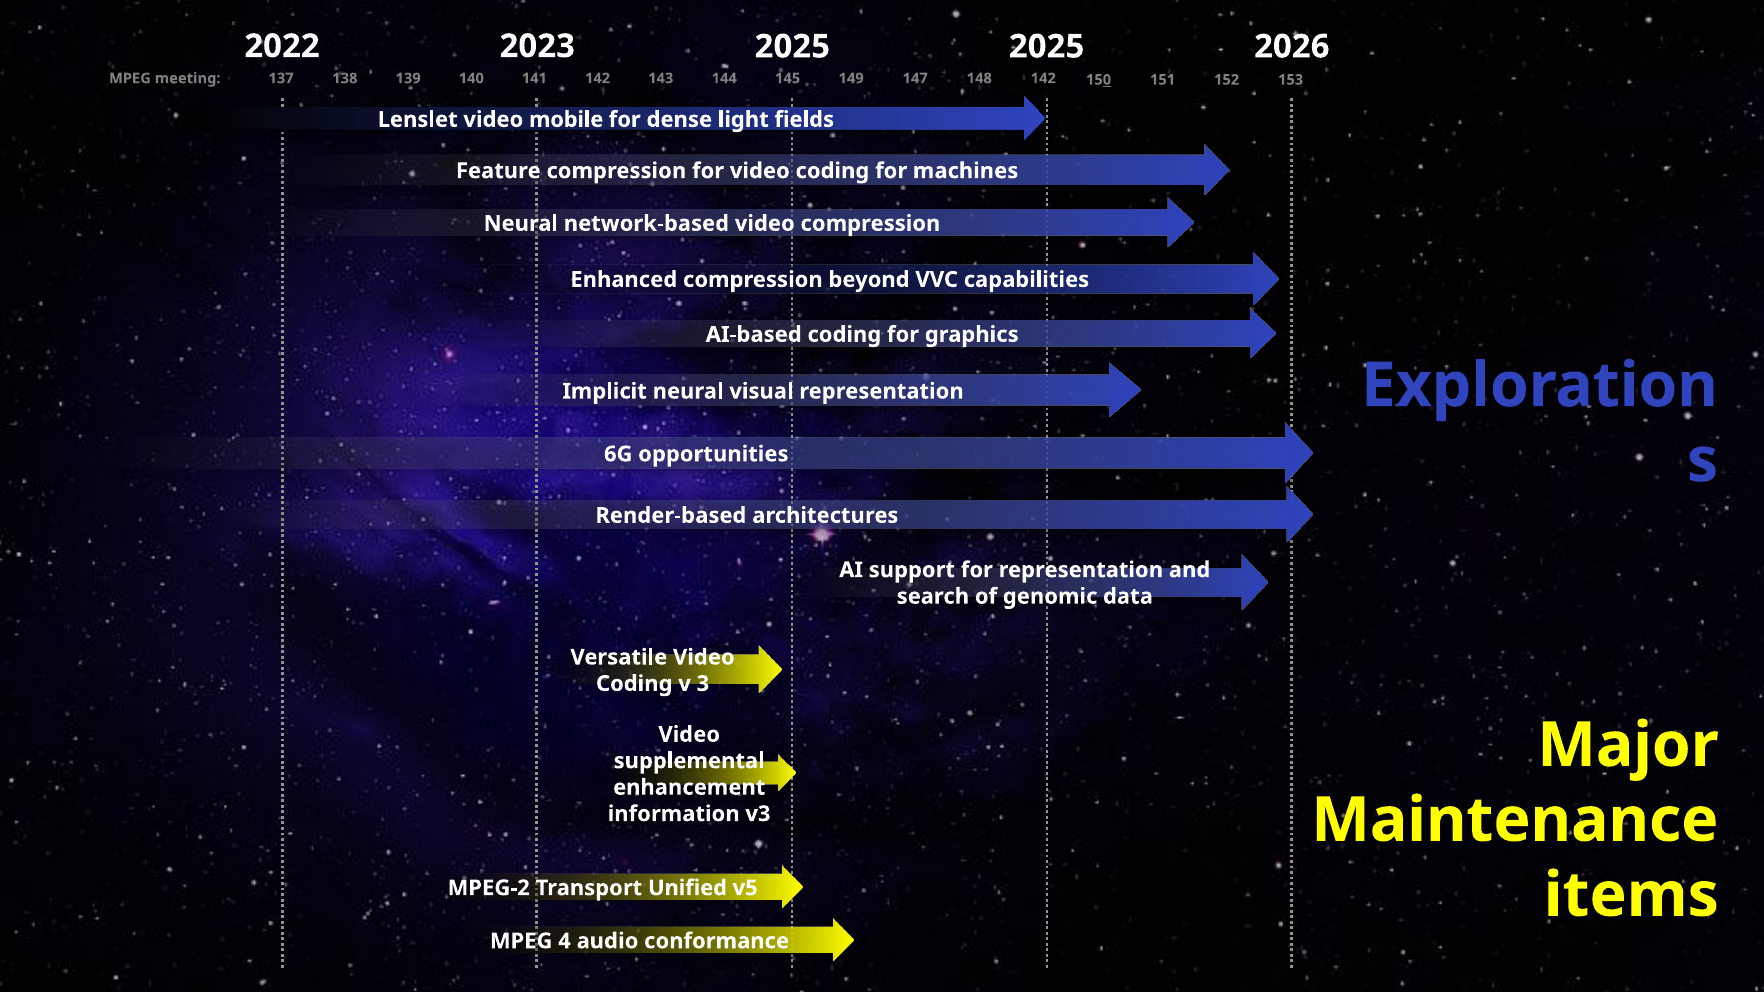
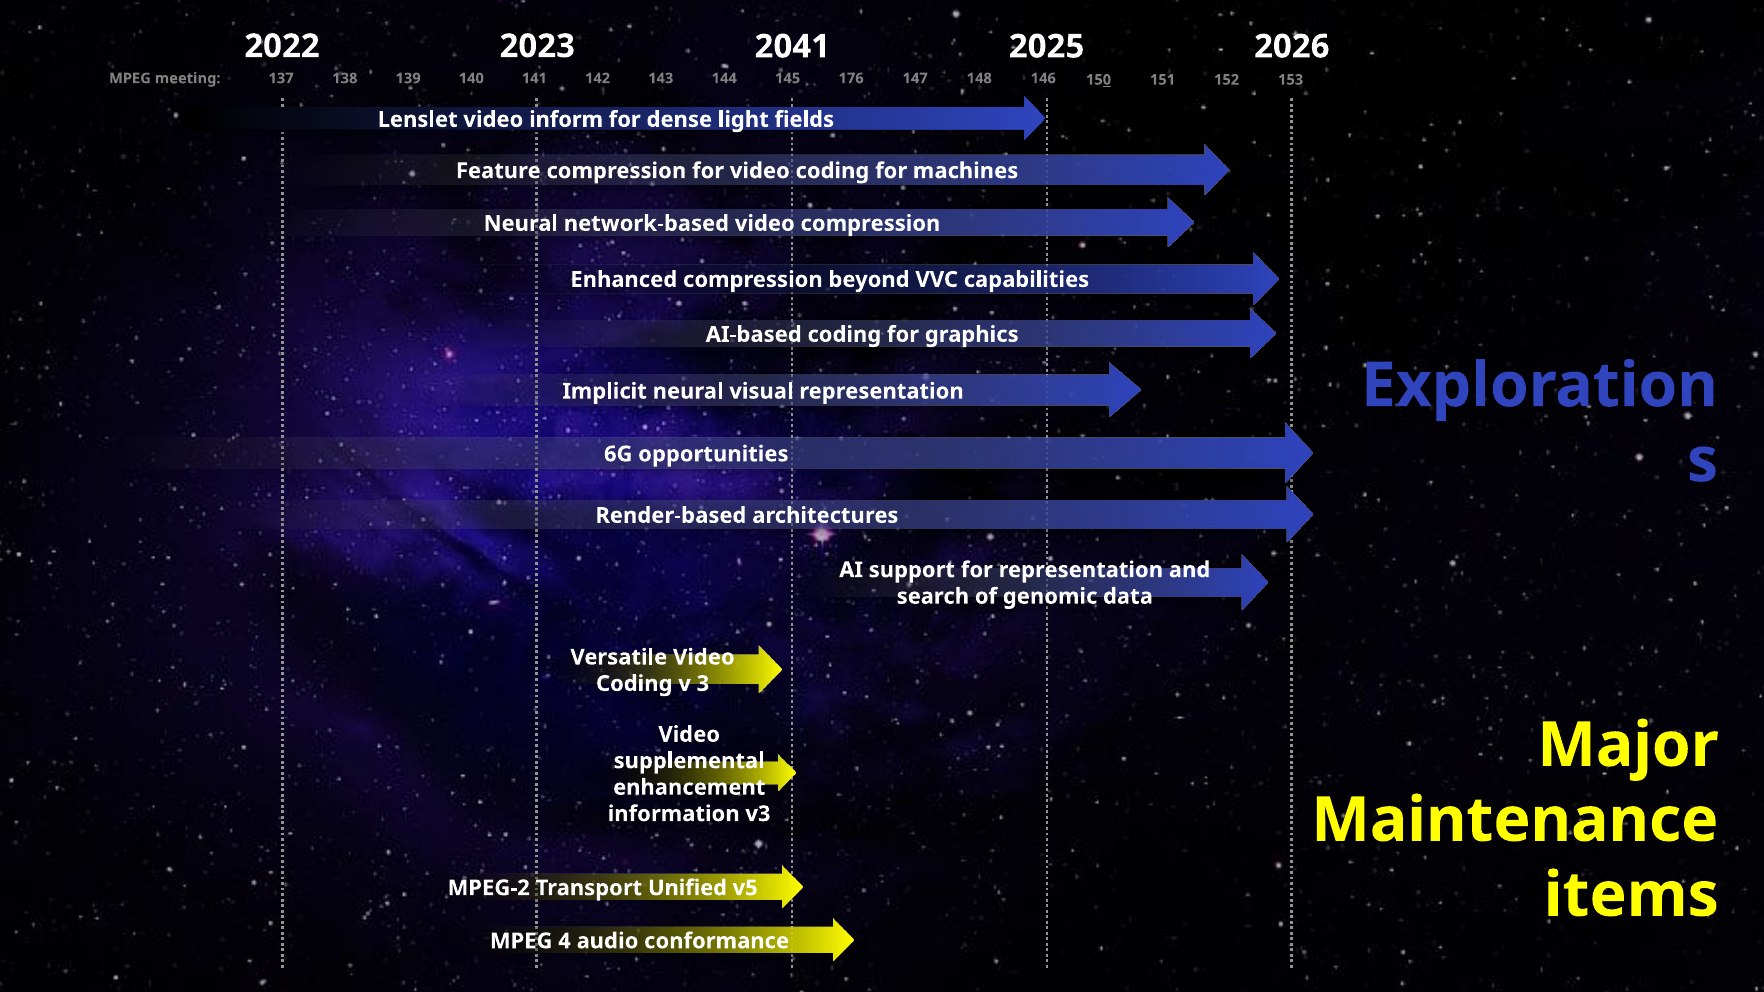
2023 2025: 2025 -> 2041
149: 149 -> 176
145 142: 142 -> 146
mobile: mobile -> inform
